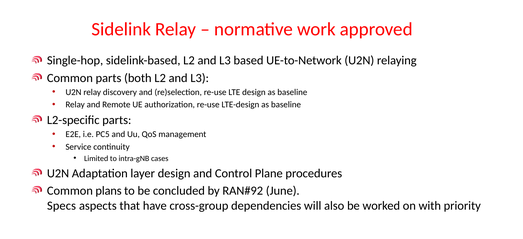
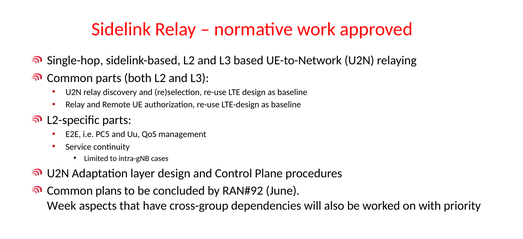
Specs: Specs -> Week
